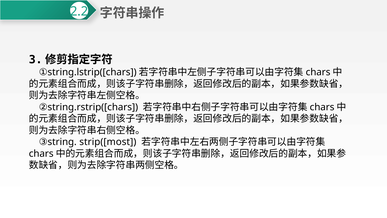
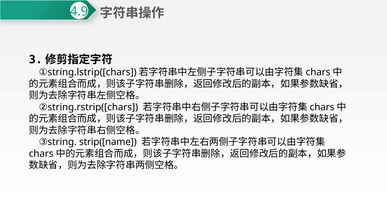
2.2: 2.2 -> 4.9
strip([most: strip([most -> strip([name
